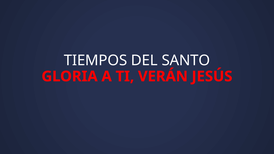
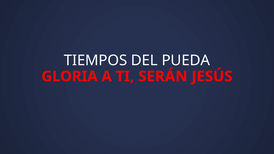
SANTO: SANTO -> PUEDA
VERÁN: VERÁN -> SERÁN
